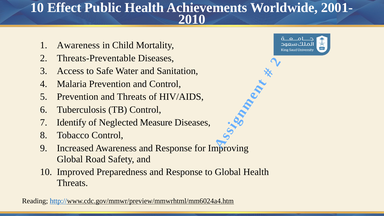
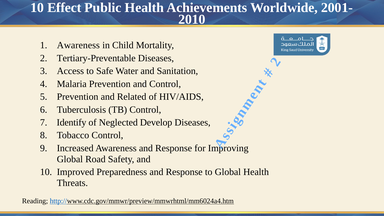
Threats-Preventable: Threats-Preventable -> Tertiary-Preventable
and Threats: Threats -> Related
Measure: Measure -> Develop
